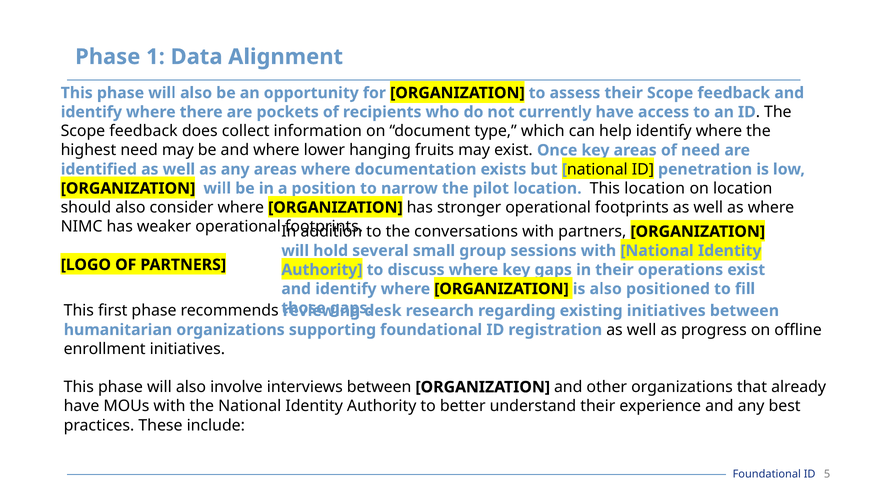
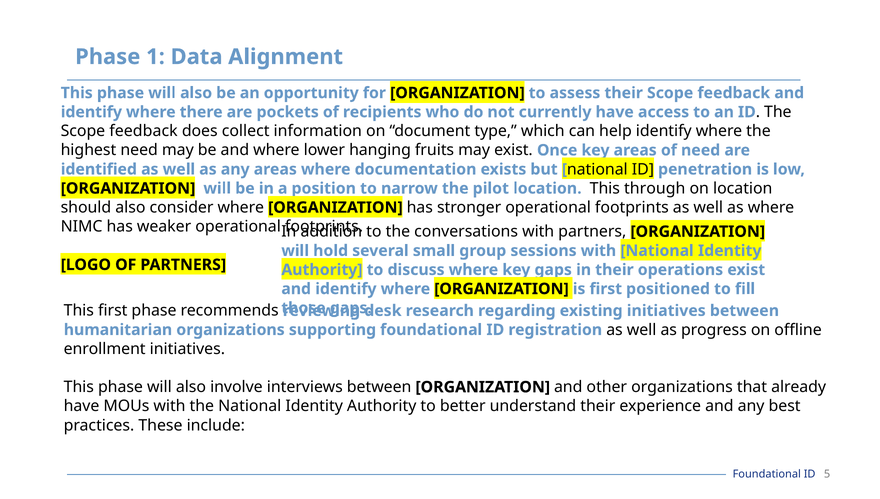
This location: location -> through
is also: also -> first
